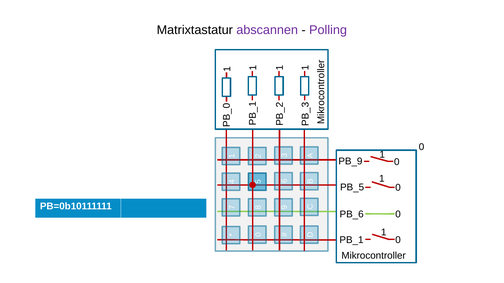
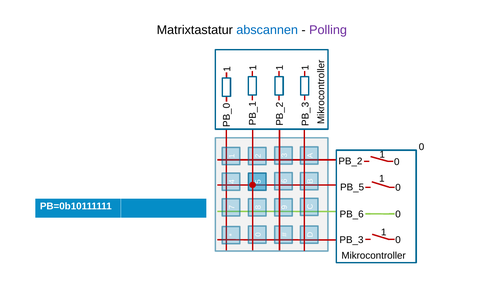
abscannen colour: purple -> blue
PB_9: PB_9 -> PB_2
PB_1: PB_1 -> PB_3
